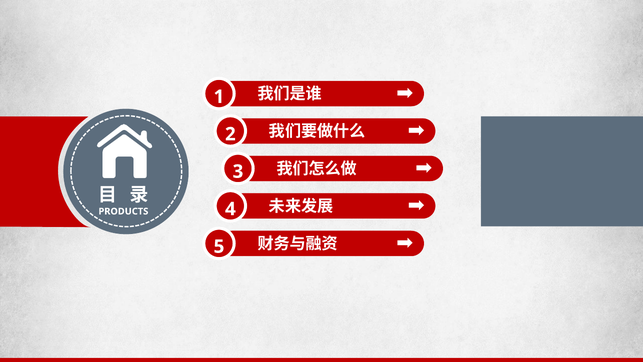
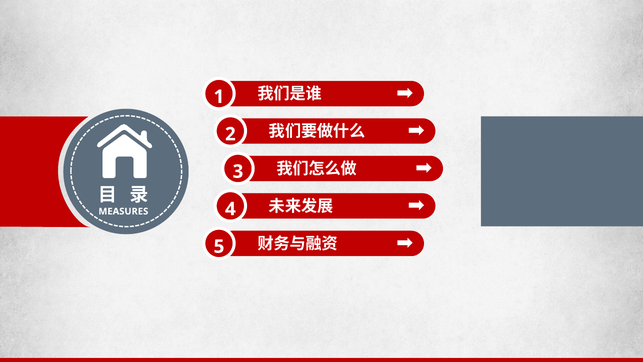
PRODUCTS: PRODUCTS -> MEASURES
